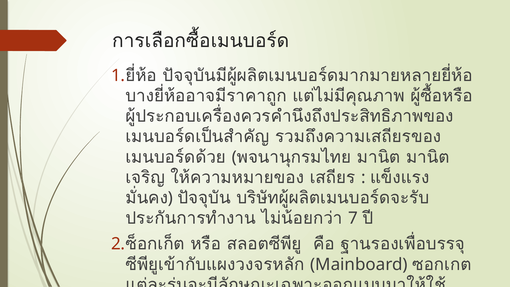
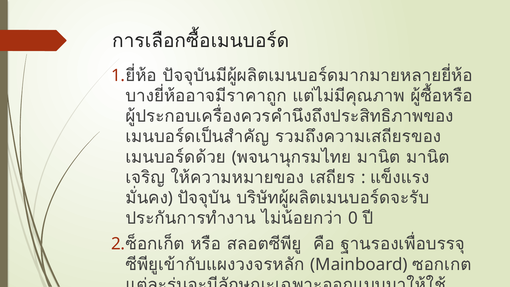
7: 7 -> 0
